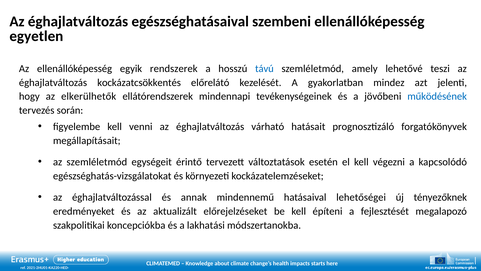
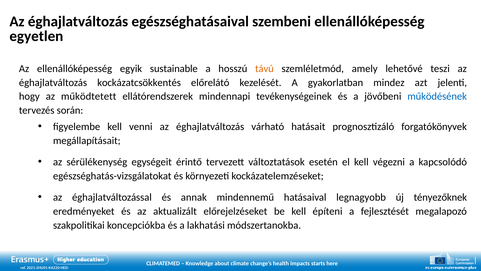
rendszerek: rendszerek -> sustainable
távú colour: blue -> orange
elkerülhetők: elkerülhetők -> működtetett
az szemléletmód: szemléletmód -> sérülékenység
lehetőségei: lehetőségei -> legnagyobb
